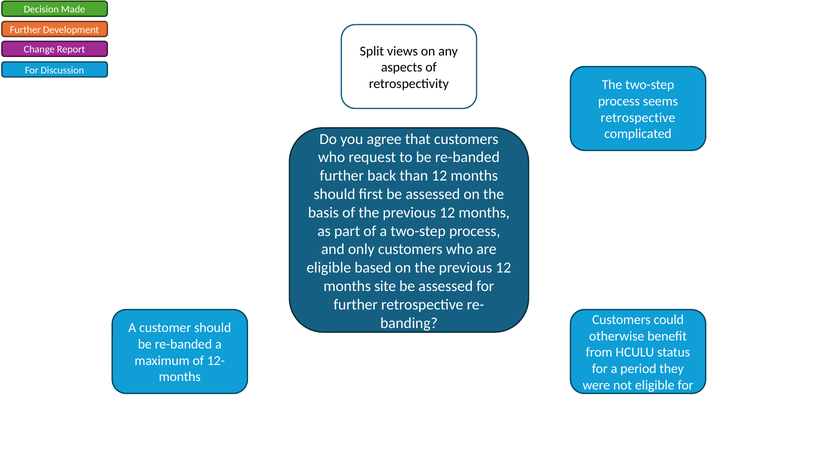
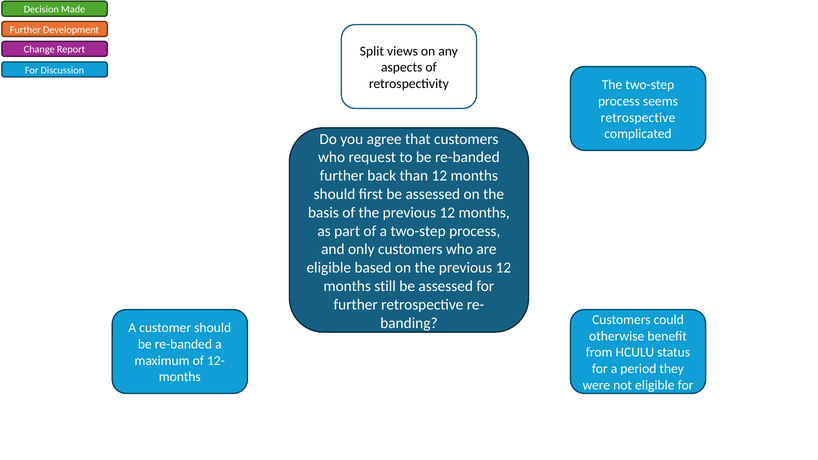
site: site -> still
